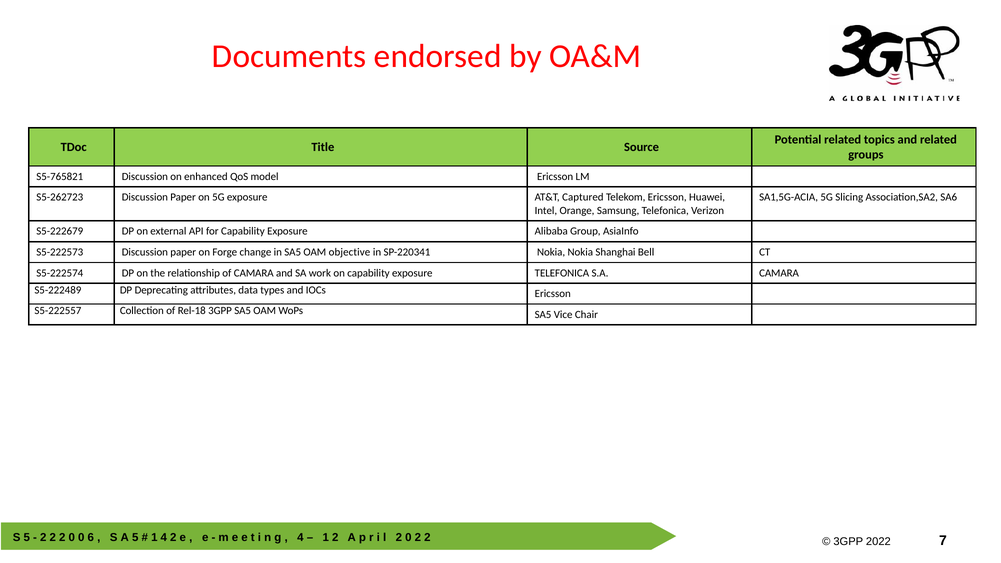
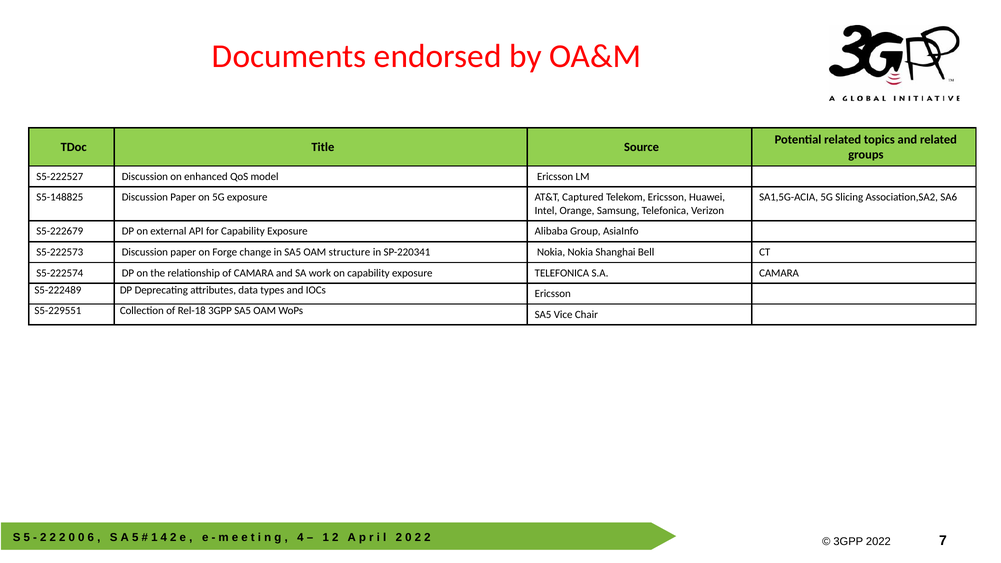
S5-765821: S5-765821 -> S5-222527
S5-262723: S5-262723 -> S5-148825
objective: objective -> structure
S5-222557: S5-222557 -> S5-229551
